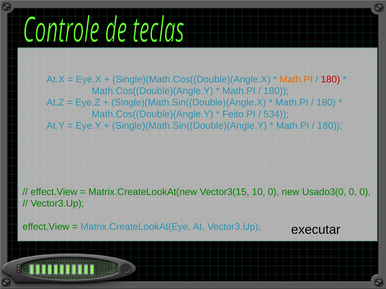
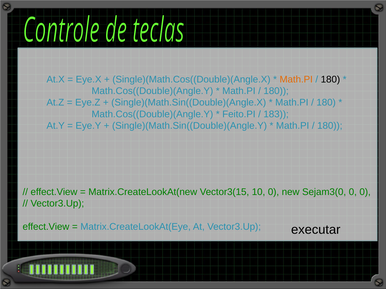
180 at (330, 80) colour: red -> black
534: 534 -> 183
Usado3(0: Usado3(0 -> Sejam3(0
